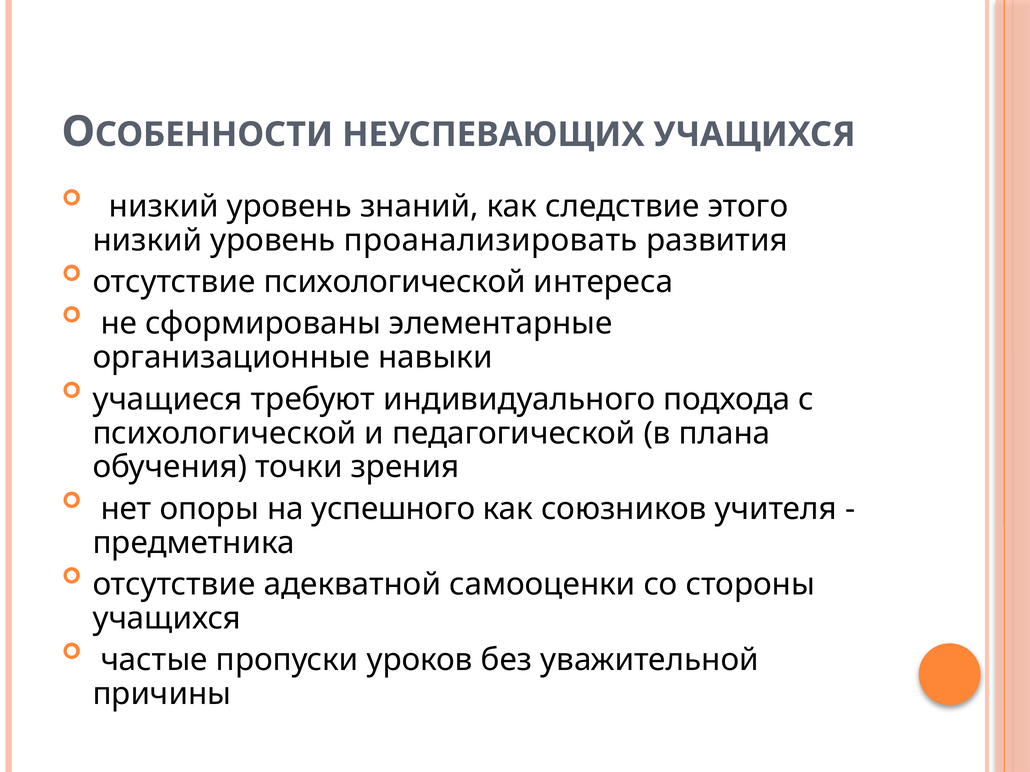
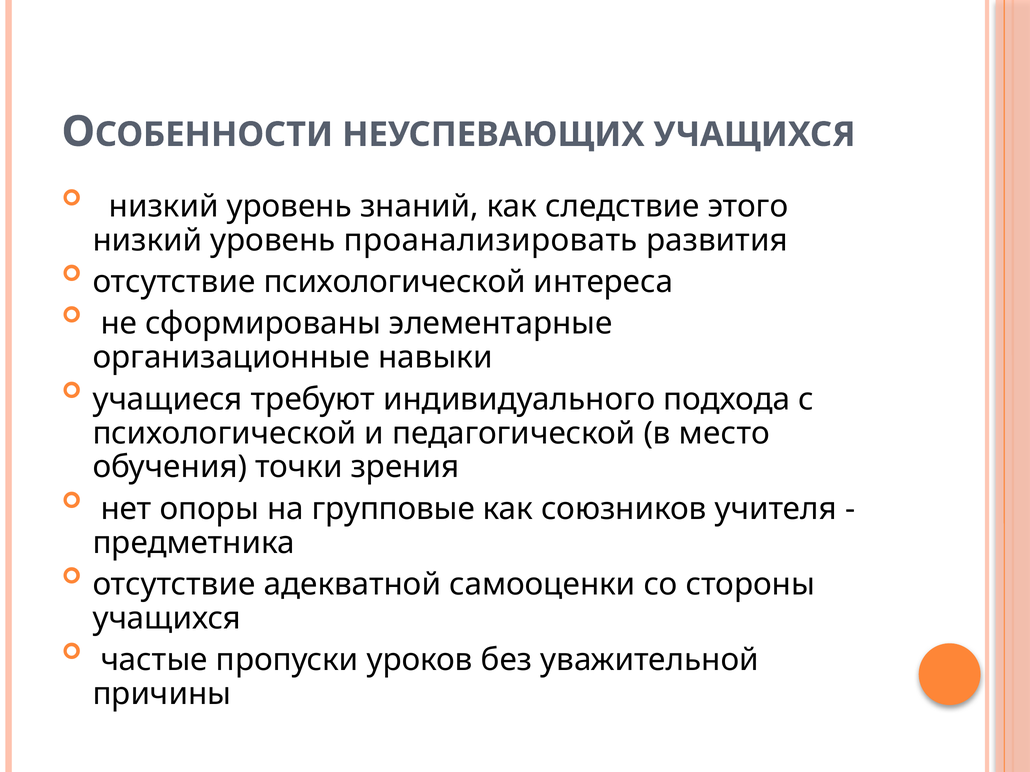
плана: плана -> место
успешного: успешного -> групповые
